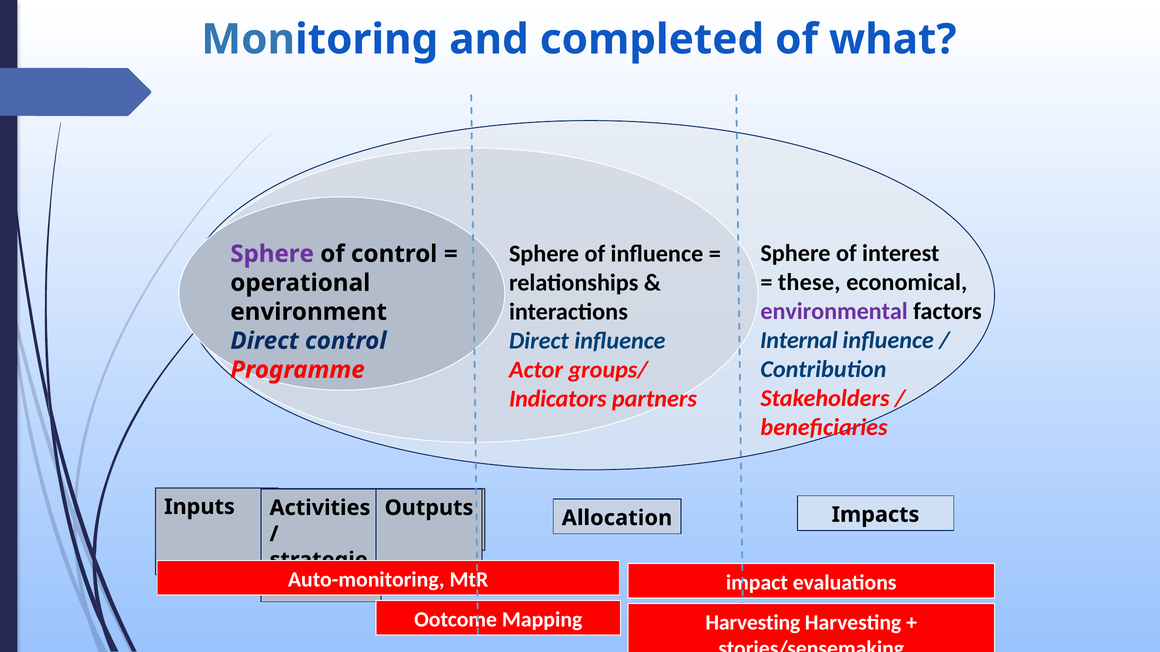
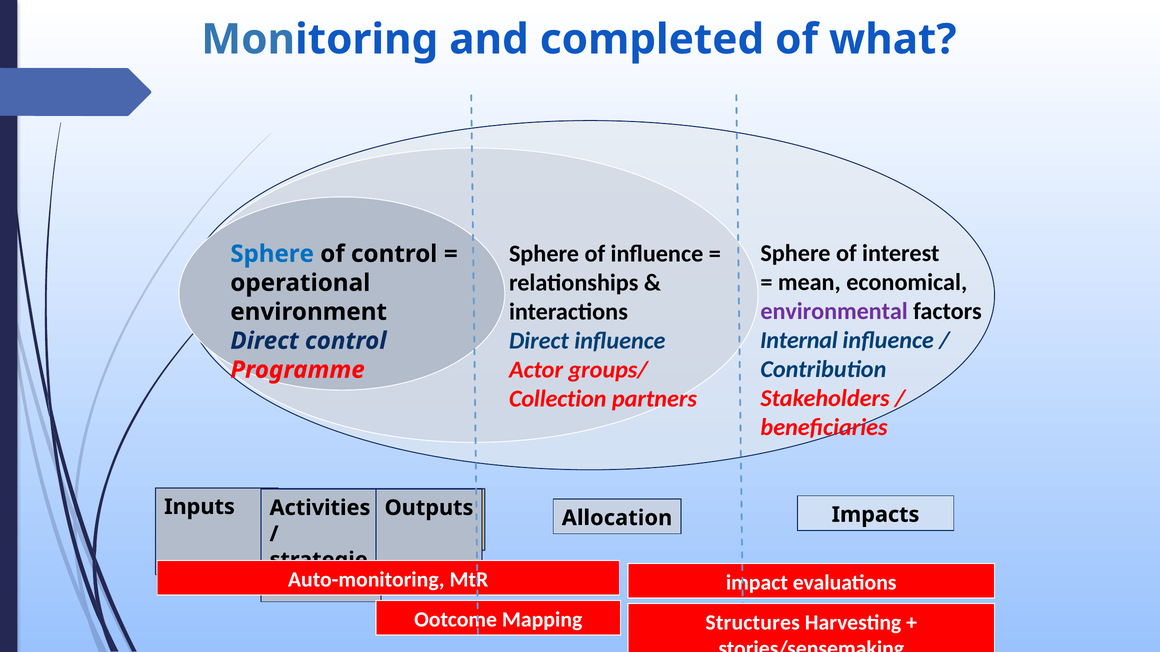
Sphere at (272, 254) colour: purple -> blue
these: these -> mean
Indicators: Indicators -> Collection
Harvesting at (753, 623): Harvesting -> Structures
